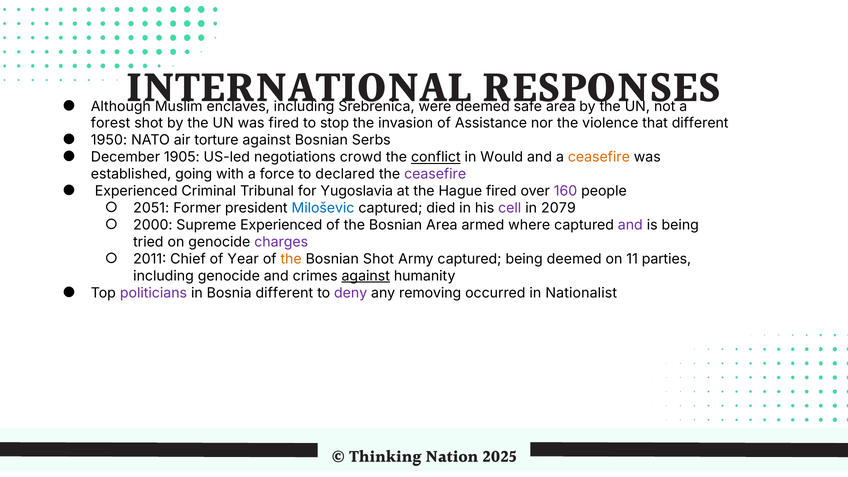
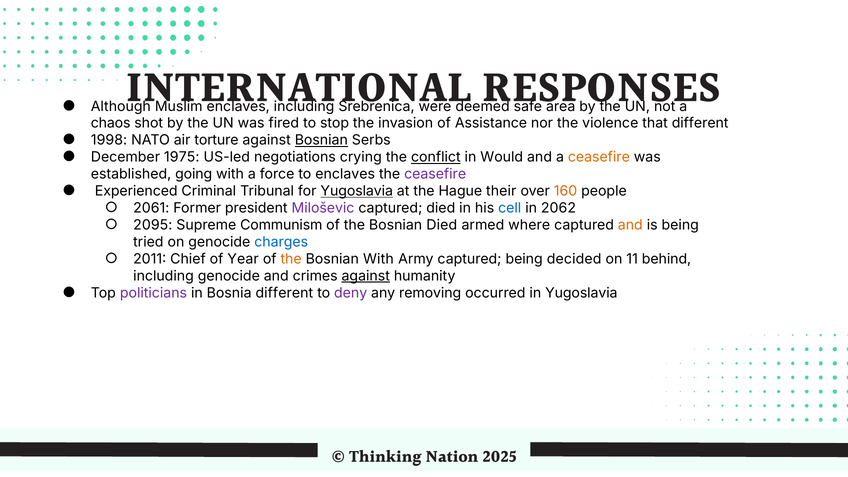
forest: forest -> chaos
1950: 1950 -> 1998
Bosnian at (321, 140) underline: none -> present
1905: 1905 -> 1975
crowd: crowd -> crying
to declared: declared -> enclaves
Yugoslavia at (357, 191) underline: none -> present
Hague fired: fired -> their
160 colour: purple -> orange
2051: 2051 -> 2061
Miloševic colour: blue -> purple
cell colour: purple -> blue
2079: 2079 -> 2062
2000: 2000 -> 2095
Supreme Experienced: Experienced -> Communism
Bosnian Area: Area -> Died
and at (630, 225) colour: purple -> orange
charges colour: purple -> blue
Bosnian Shot: Shot -> With
being deemed: deemed -> decided
parties: parties -> behind
in Nationalist: Nationalist -> Yugoslavia
